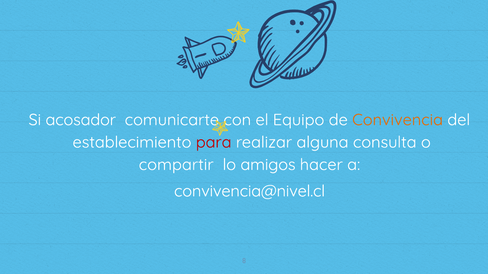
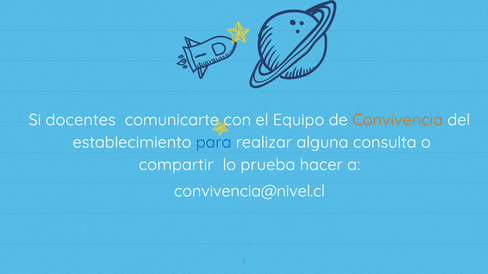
acosador: acosador -> docentes
para colour: red -> blue
amigos: amigos -> prueba
